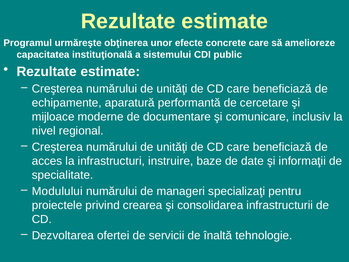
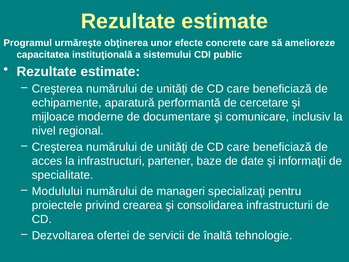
instruire: instruire -> partener
